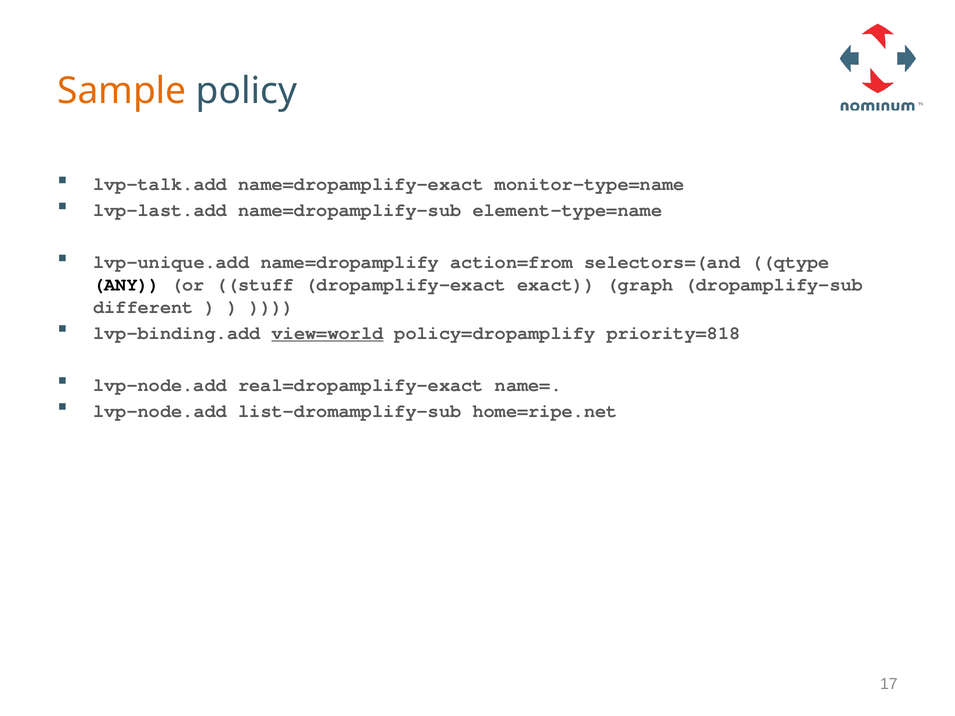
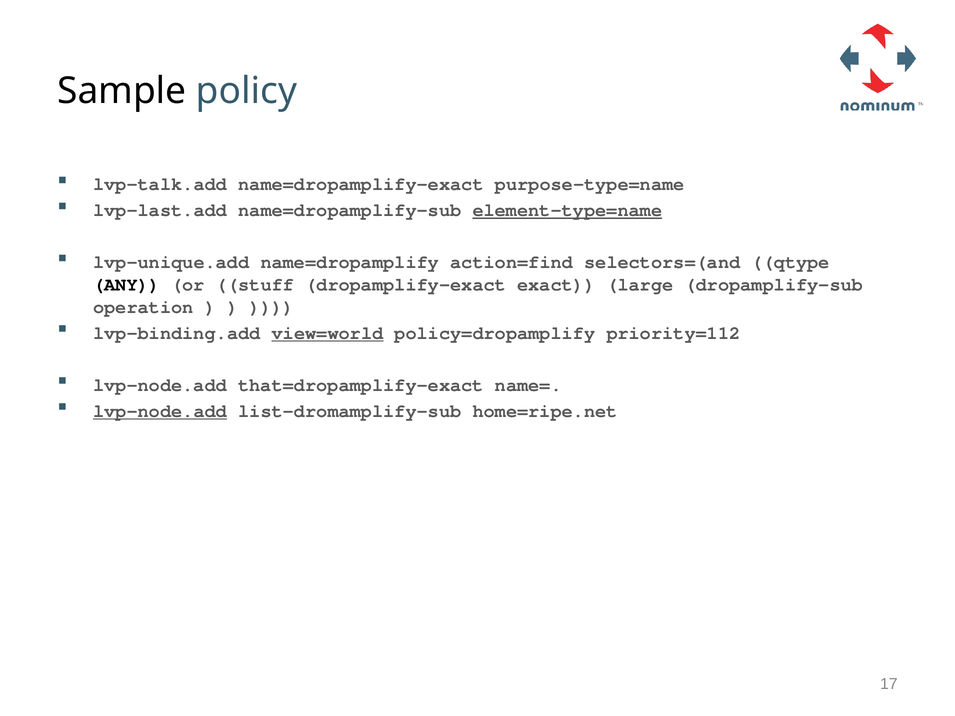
Sample colour: orange -> black
monitor-type=name: monitor-type=name -> purpose-type=name
element-type=name underline: none -> present
action=from: action=from -> action=find
graph: graph -> large
different: different -> operation
priority=818: priority=818 -> priority=112
real=dropamplify-exact: real=dropamplify-exact -> that=dropamplify-exact
lvp-node.add at (160, 411) underline: none -> present
